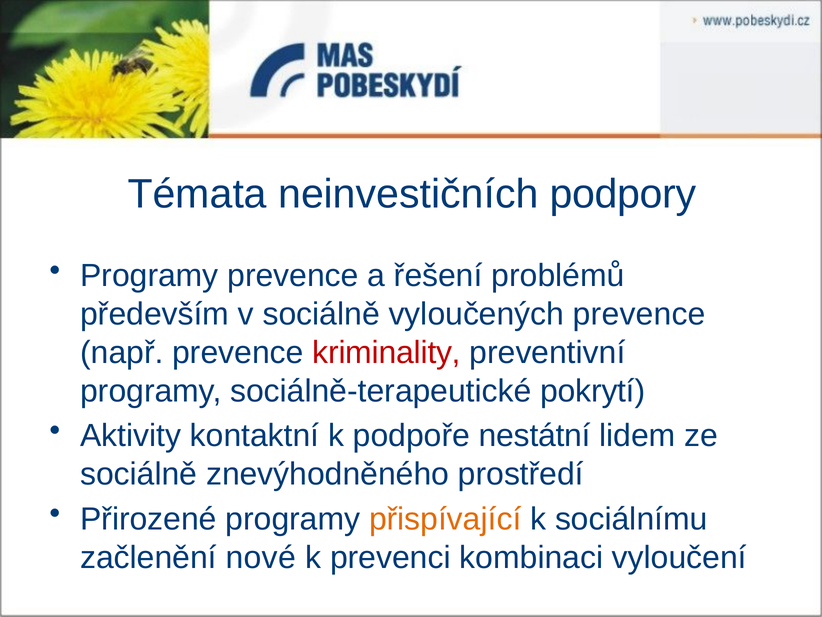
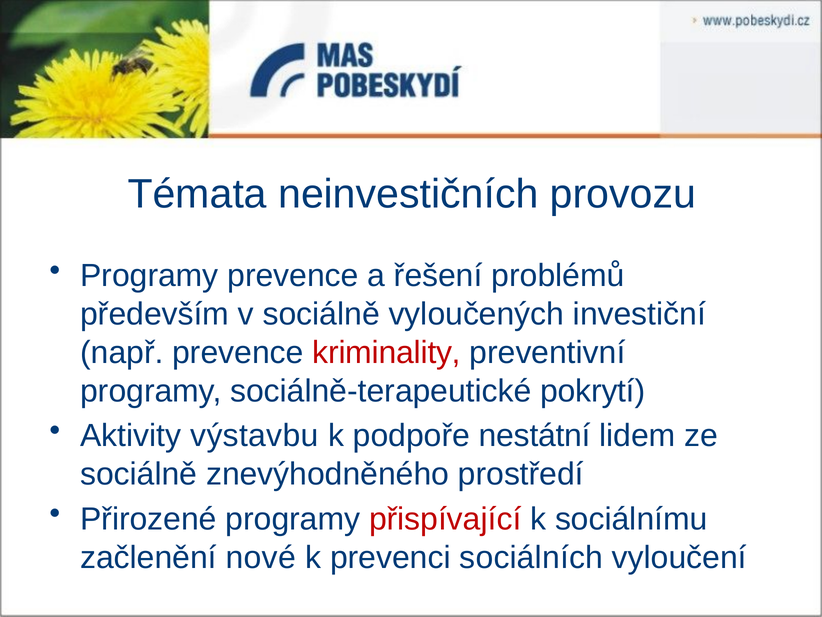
podpory: podpory -> provozu
vyloučených prevence: prevence -> investiční
kontaktní: kontaktní -> výstavbu
přispívající colour: orange -> red
kombinaci: kombinaci -> sociálních
